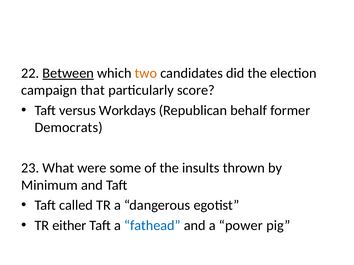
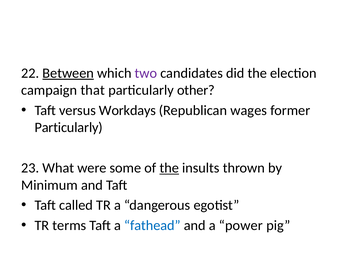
two colour: orange -> purple
score: score -> other
behalf: behalf -> wages
Democrats at (69, 128): Democrats -> Particularly
the at (169, 168) underline: none -> present
either: either -> terms
